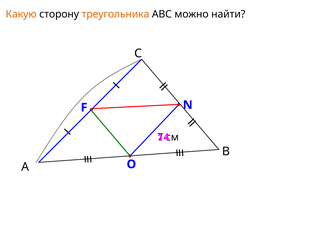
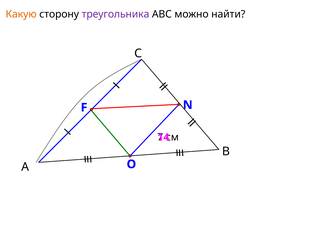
треугольника colour: orange -> purple
